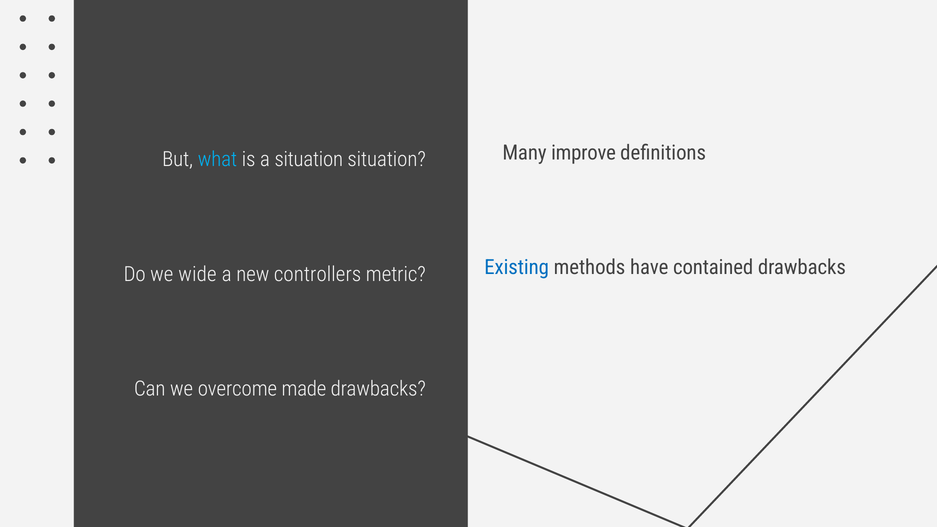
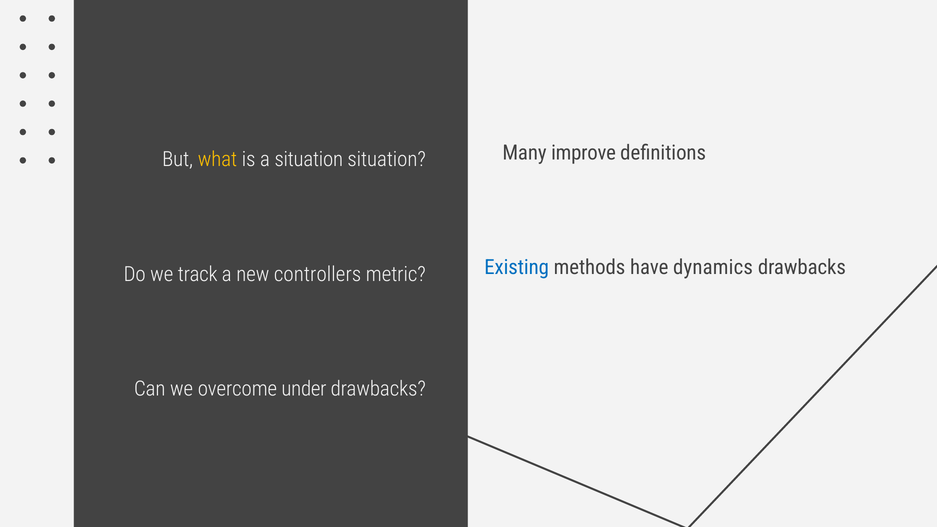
what colour: light blue -> yellow
contained: contained -> dynamics
wide: wide -> track
made: made -> under
